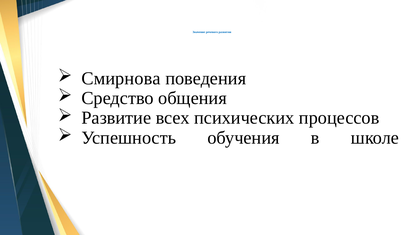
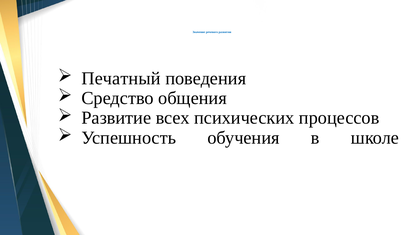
Смирнова: Смирнова -> Печатный
